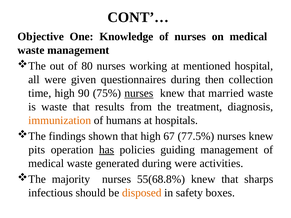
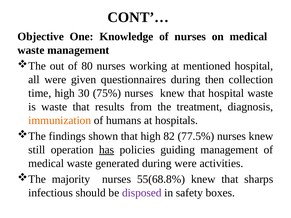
90: 90 -> 30
nurses at (139, 93) underline: present -> none
that married: married -> hospital
67: 67 -> 82
pits: pits -> still
disposed colour: orange -> purple
